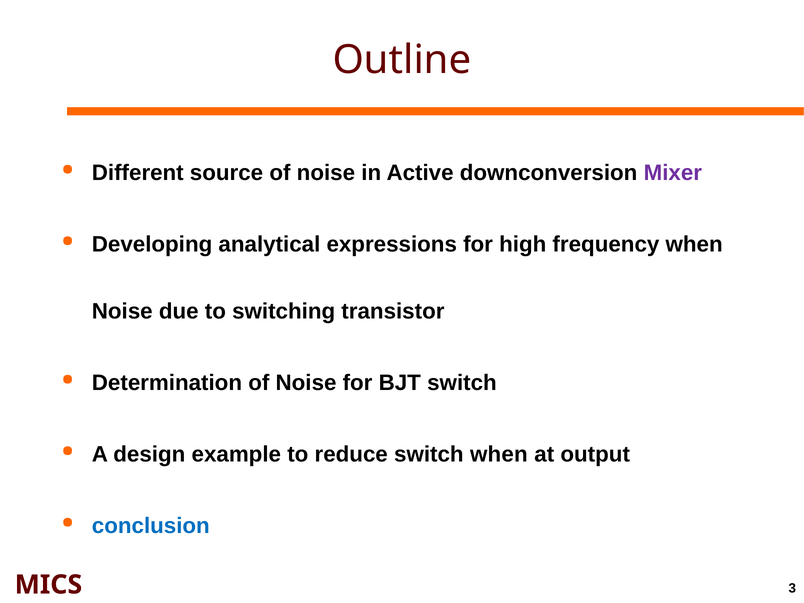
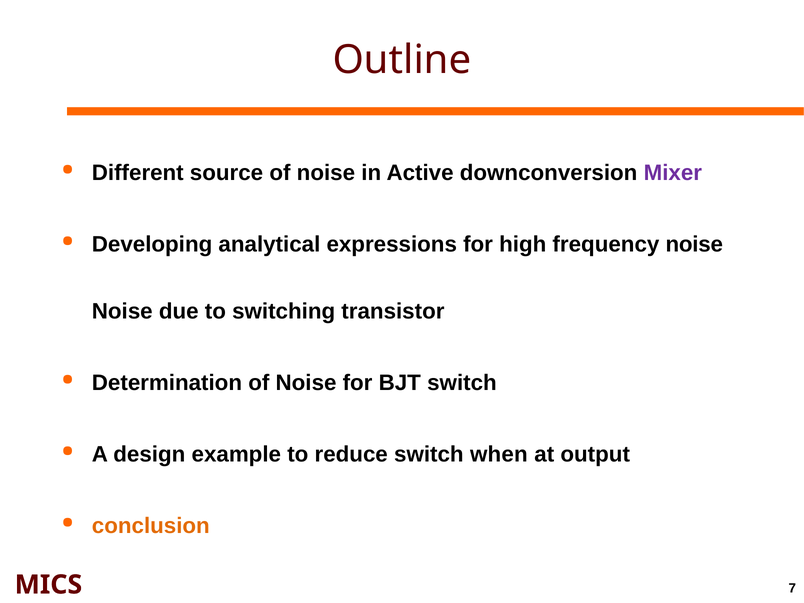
frequency when: when -> noise
conclusion colour: blue -> orange
3: 3 -> 7
